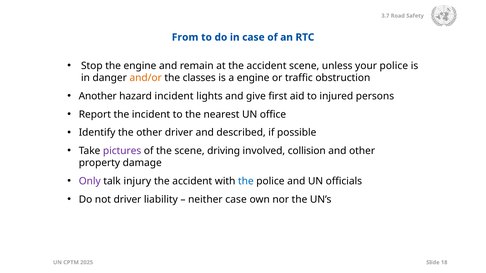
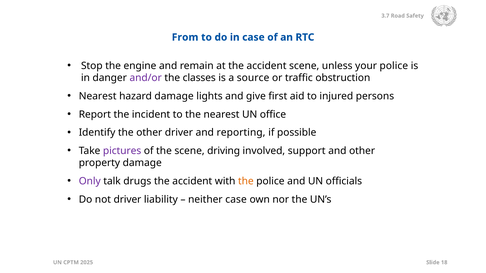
and/or colour: orange -> purple
a engine: engine -> source
Another at (98, 96): Another -> Nearest
hazard incident: incident -> damage
described: described -> reporting
collision: collision -> support
injury: injury -> drugs
the at (246, 181) colour: blue -> orange
